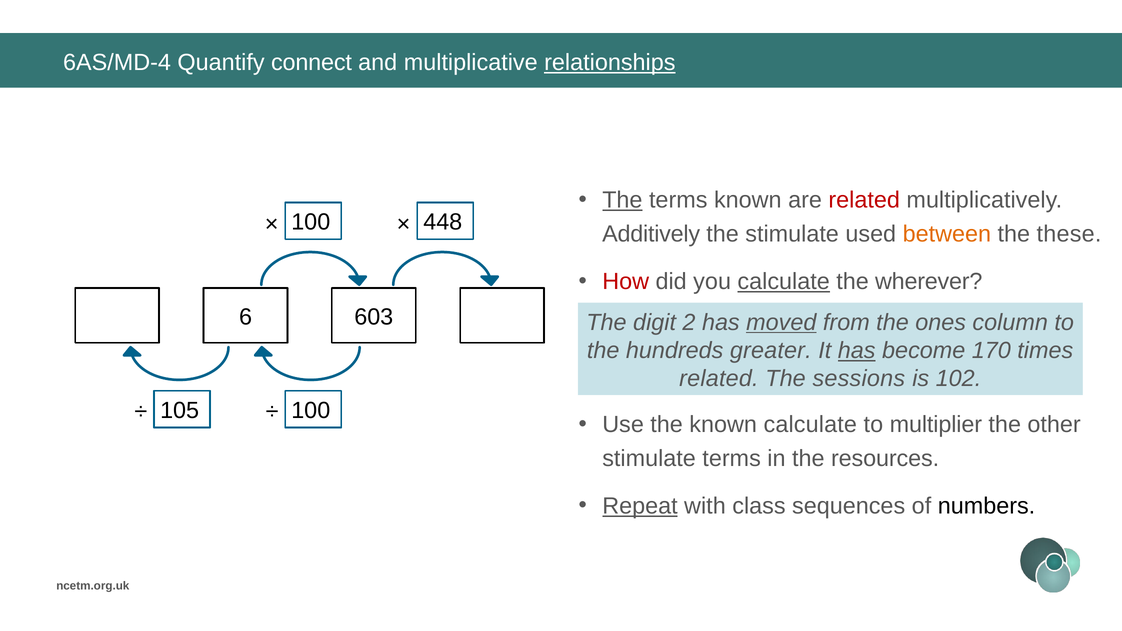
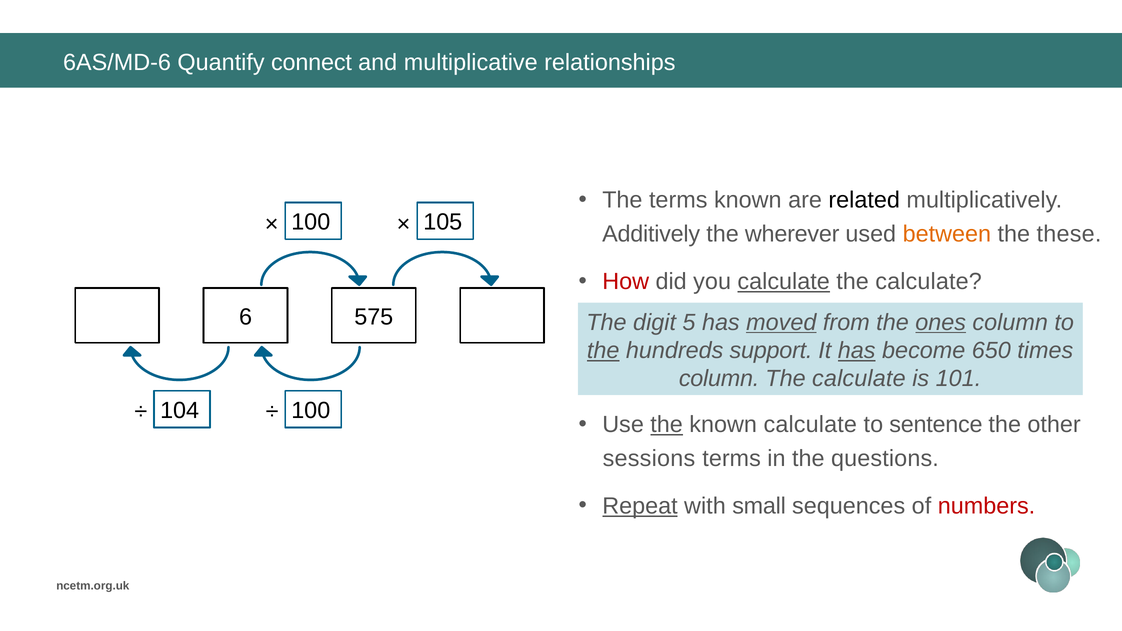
6AS/MD-4: 6AS/MD-4 -> 6AS/MD-6
relationships underline: present -> none
The at (622, 200) underline: present -> none
related at (864, 200) colour: red -> black
448: 448 -> 105
the stimulate: stimulate -> wherever
wherever at (929, 282): wherever -> calculate
603: 603 -> 575
2: 2 -> 5
ones underline: none -> present
the at (603, 351) underline: none -> present
greater: greater -> support
170: 170 -> 650
related at (719, 379): related -> column
sessions at (859, 379): sessions -> calculate
102: 102 -> 101
105: 105 -> 104
the at (667, 425) underline: none -> present
multiplier: multiplier -> sentence
stimulate at (649, 458): stimulate -> sessions
resources: resources -> questions
class: class -> small
numbers colour: black -> red
